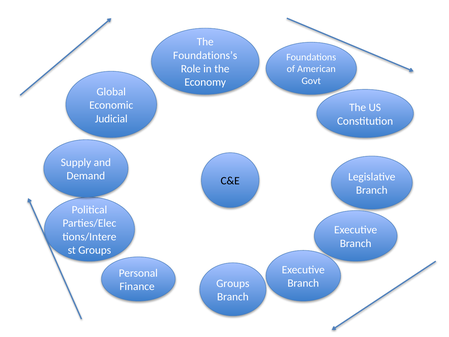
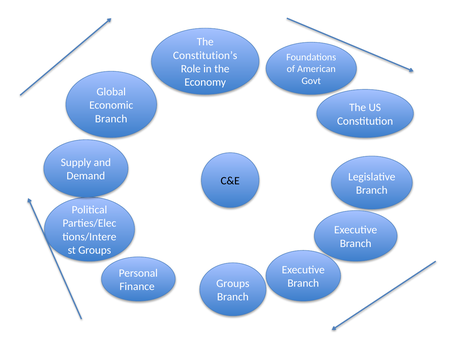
Foundations’s: Foundations’s -> Constitution’s
Judicial at (111, 119): Judicial -> Branch
